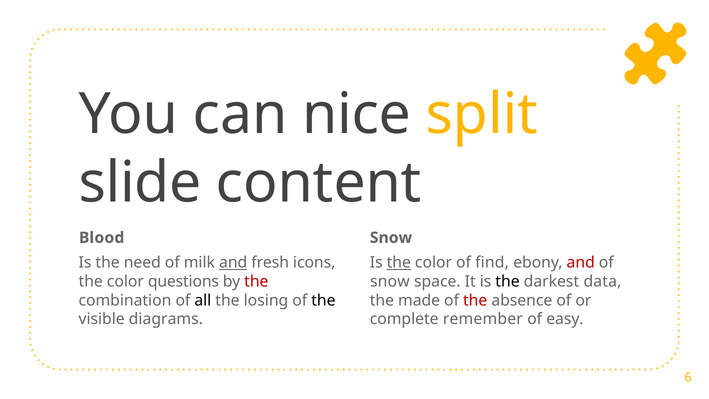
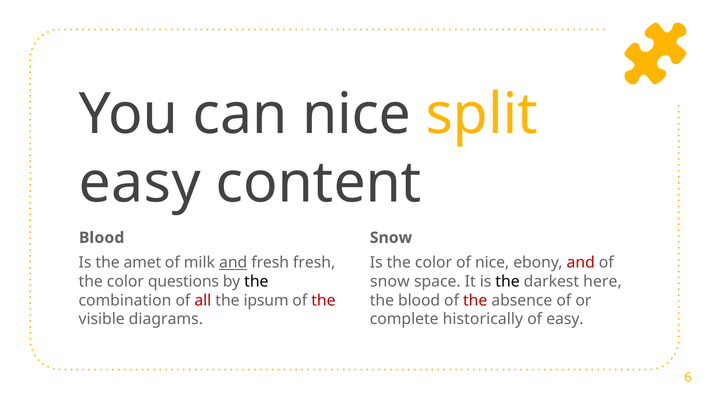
slide at (140, 183): slide -> easy
need: need -> amet
fresh icons: icons -> fresh
the at (399, 262) underline: present -> none
of find: find -> nice
the at (256, 281) colour: red -> black
data: data -> here
all colour: black -> red
losing: losing -> ipsum
the at (323, 300) colour: black -> red
the made: made -> blood
remember: remember -> historically
